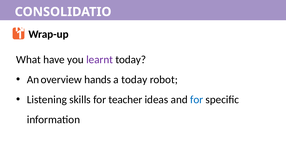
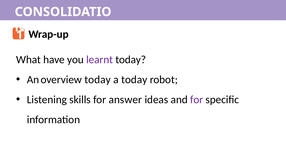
overview hands: hands -> today
teacher: teacher -> answer
for at (197, 100) colour: blue -> purple
